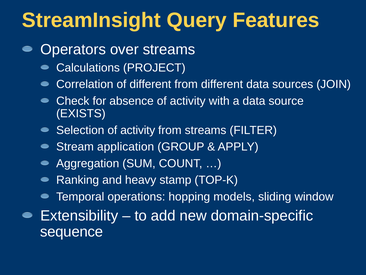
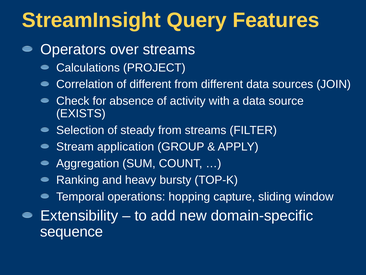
Selection of activity: activity -> steady
stamp: stamp -> bursty
models: models -> capture
